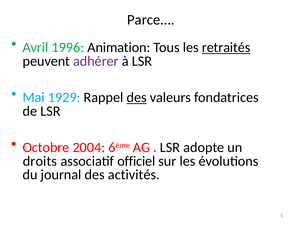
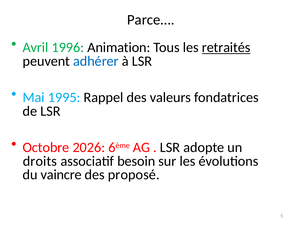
adhérer colour: purple -> blue
1929: 1929 -> 1995
des at (137, 97) underline: present -> none
2004: 2004 -> 2026
officiel: officiel -> besoin
journal: journal -> vaincre
activités: activités -> proposé
